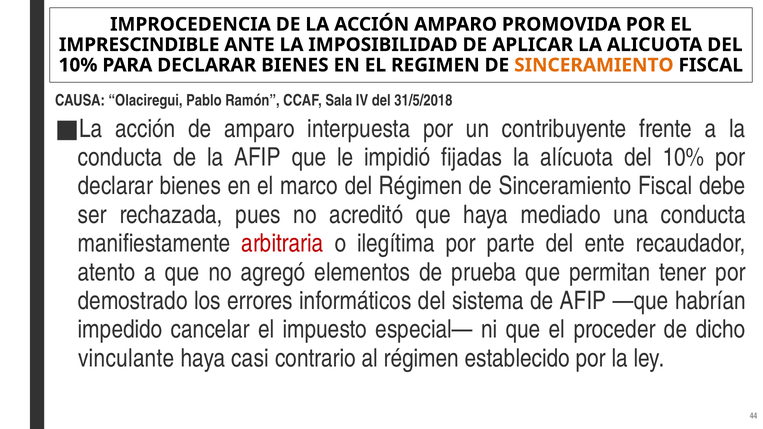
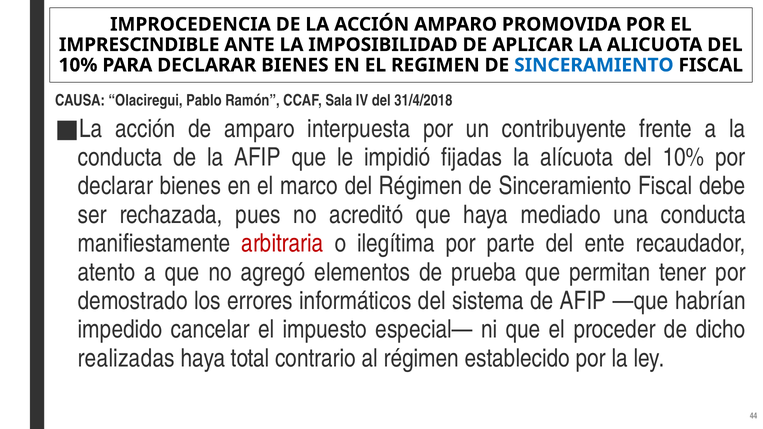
SINCERAMIENTO at (594, 65) colour: orange -> blue
31/5/2018: 31/5/2018 -> 31/4/2018
vinculante: vinculante -> realizadas
casi: casi -> total
